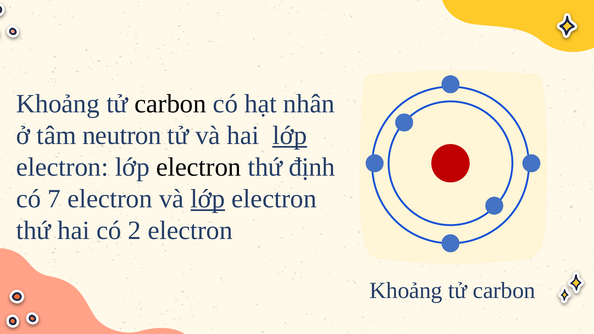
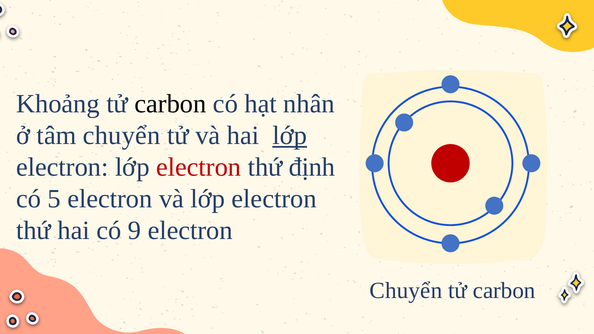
tâm neutron: neutron -> chuyển
electron at (199, 167) colour: black -> red
7: 7 -> 5
lớp at (208, 199) underline: present -> none
2: 2 -> 9
Khoảng at (406, 291): Khoảng -> Chuyển
